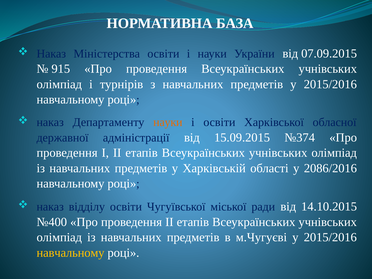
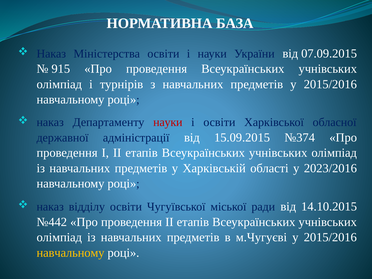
науки at (168, 122) colour: orange -> red
2086/2016: 2086/2016 -> 2023/2016
№400: №400 -> №442
